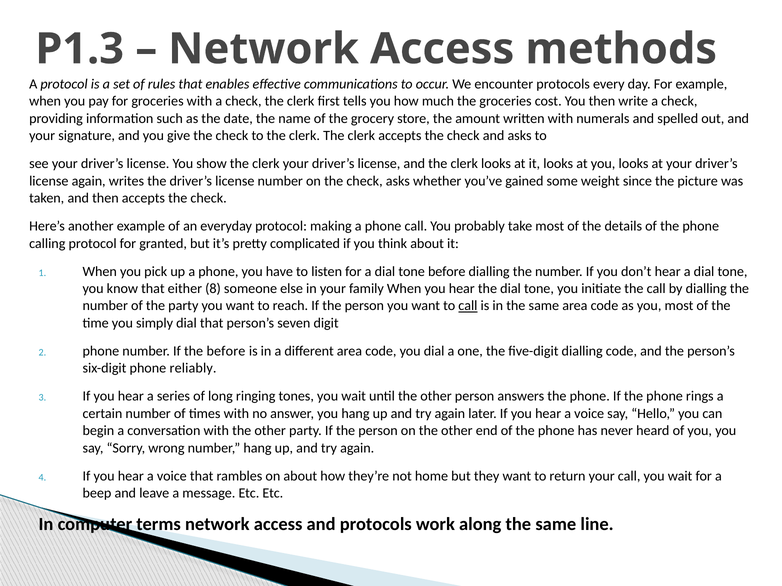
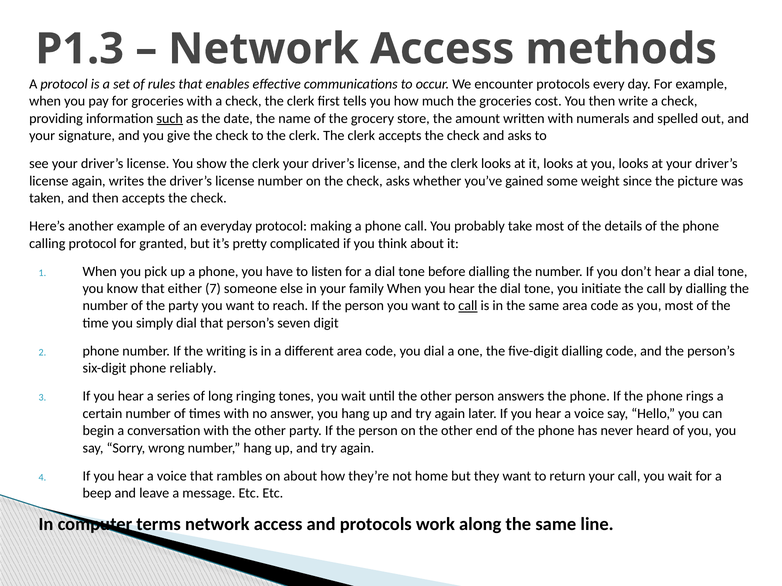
such underline: none -> present
8: 8 -> 7
the before: before -> writing
